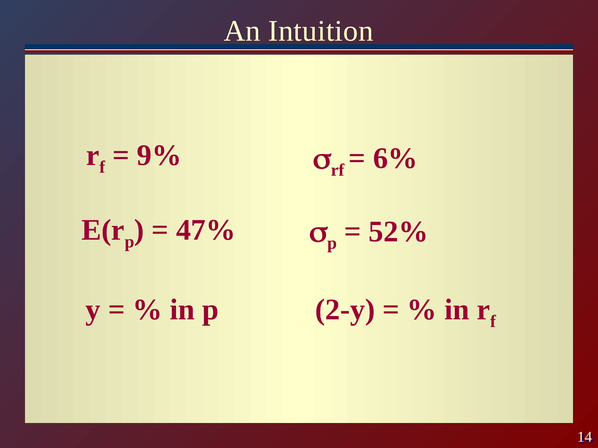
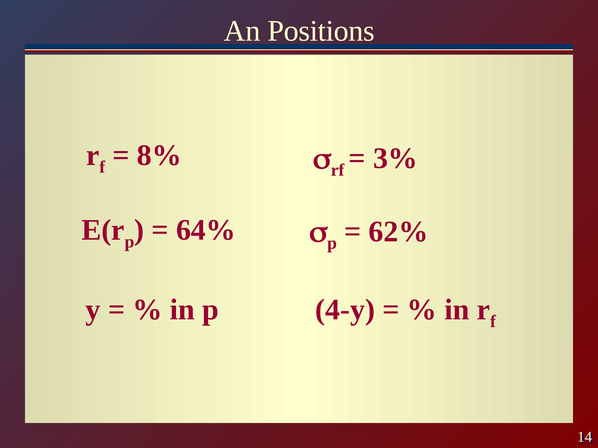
Intuition: Intuition -> Positions
9%: 9% -> 8%
6%: 6% -> 3%
47%: 47% -> 64%
52%: 52% -> 62%
2-y: 2-y -> 4-y
